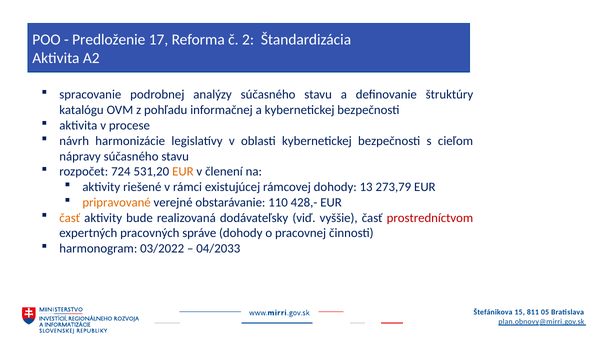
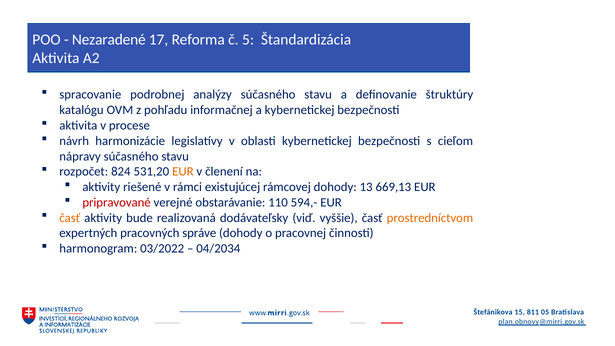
Predloženie: Predloženie -> Nezaradené
2: 2 -> 5
724: 724 -> 824
273,79: 273,79 -> 669,13
pripravované colour: orange -> red
428,-: 428,- -> 594,-
prostredníctvom colour: red -> orange
04/2033: 04/2033 -> 04/2034
